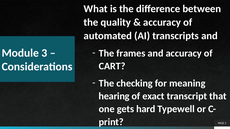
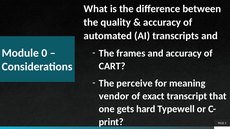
Module 3: 3 -> 0
checking: checking -> perceive
hearing: hearing -> vendor
